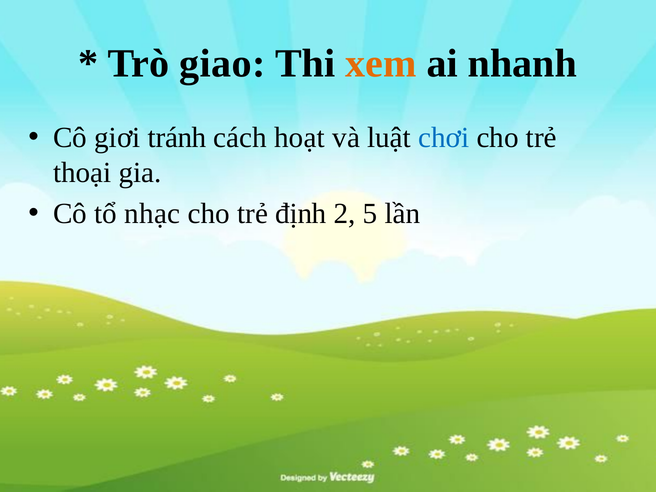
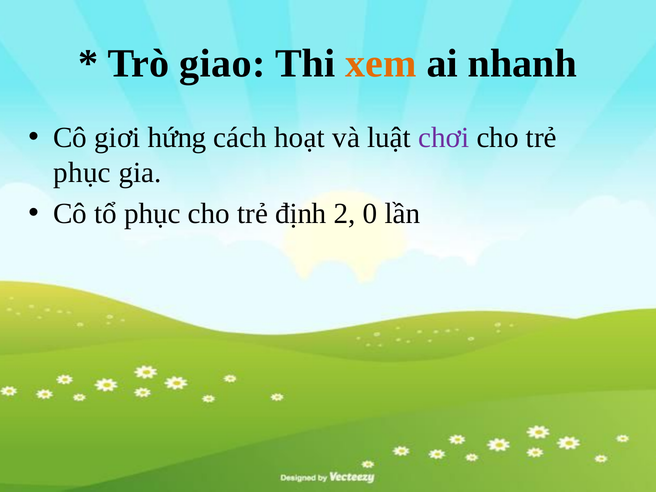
tránh: tránh -> hứng
chơi colour: blue -> purple
thoại at (82, 173): thoại -> phục
tổ nhạc: nhạc -> phục
5: 5 -> 0
